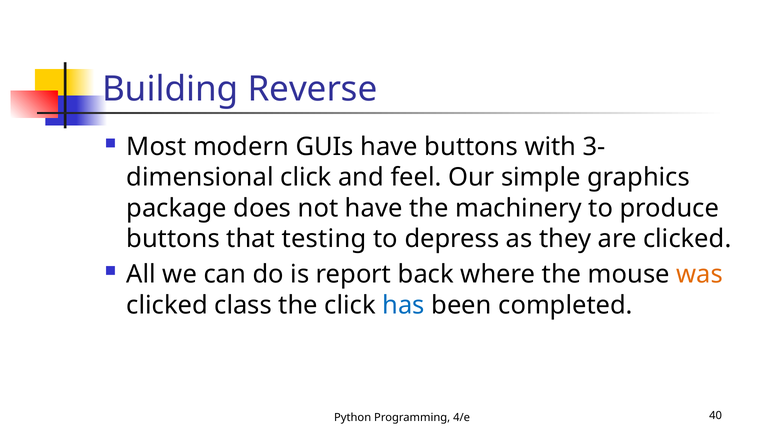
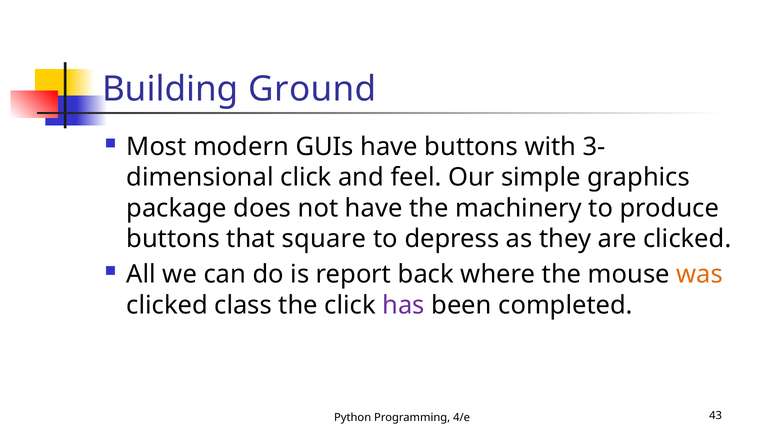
Reverse: Reverse -> Ground
testing: testing -> square
has colour: blue -> purple
40: 40 -> 43
